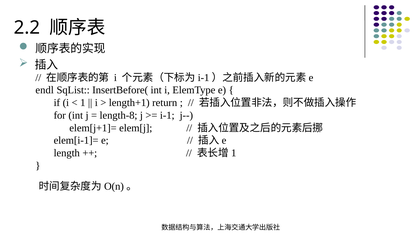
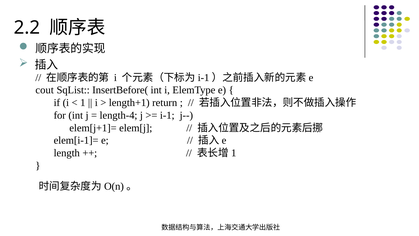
endl: endl -> cout
length-8: length-8 -> length-4
